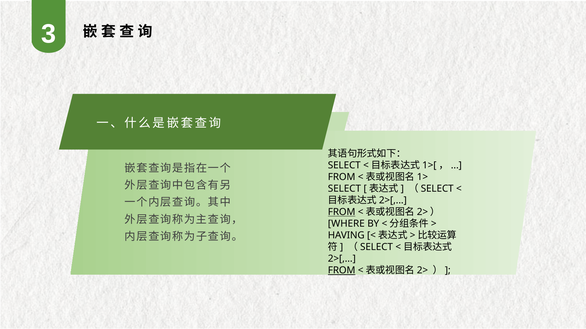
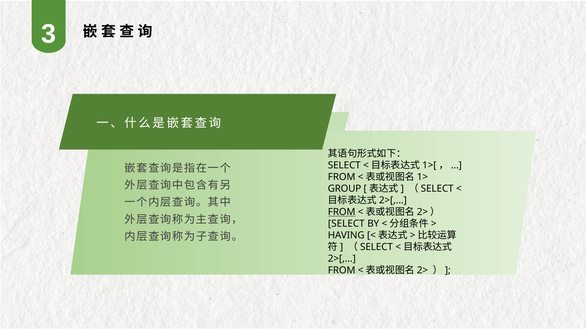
SELECT at (344, 189): SELECT -> GROUP
WHERE at (346, 224): WHERE -> SELECT
FROM at (342, 271) underline: present -> none
